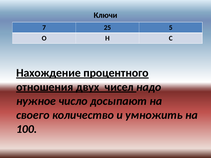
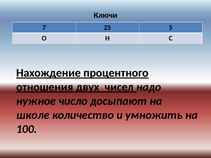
своего: своего -> школе
